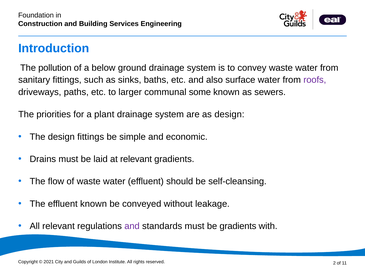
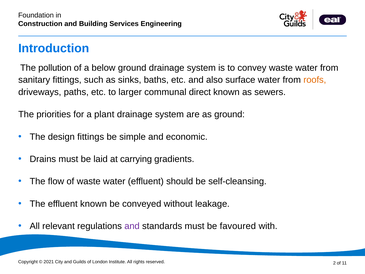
roofs colour: purple -> orange
some: some -> direct
as design: design -> ground
at relevant: relevant -> carrying
be gradients: gradients -> favoured
